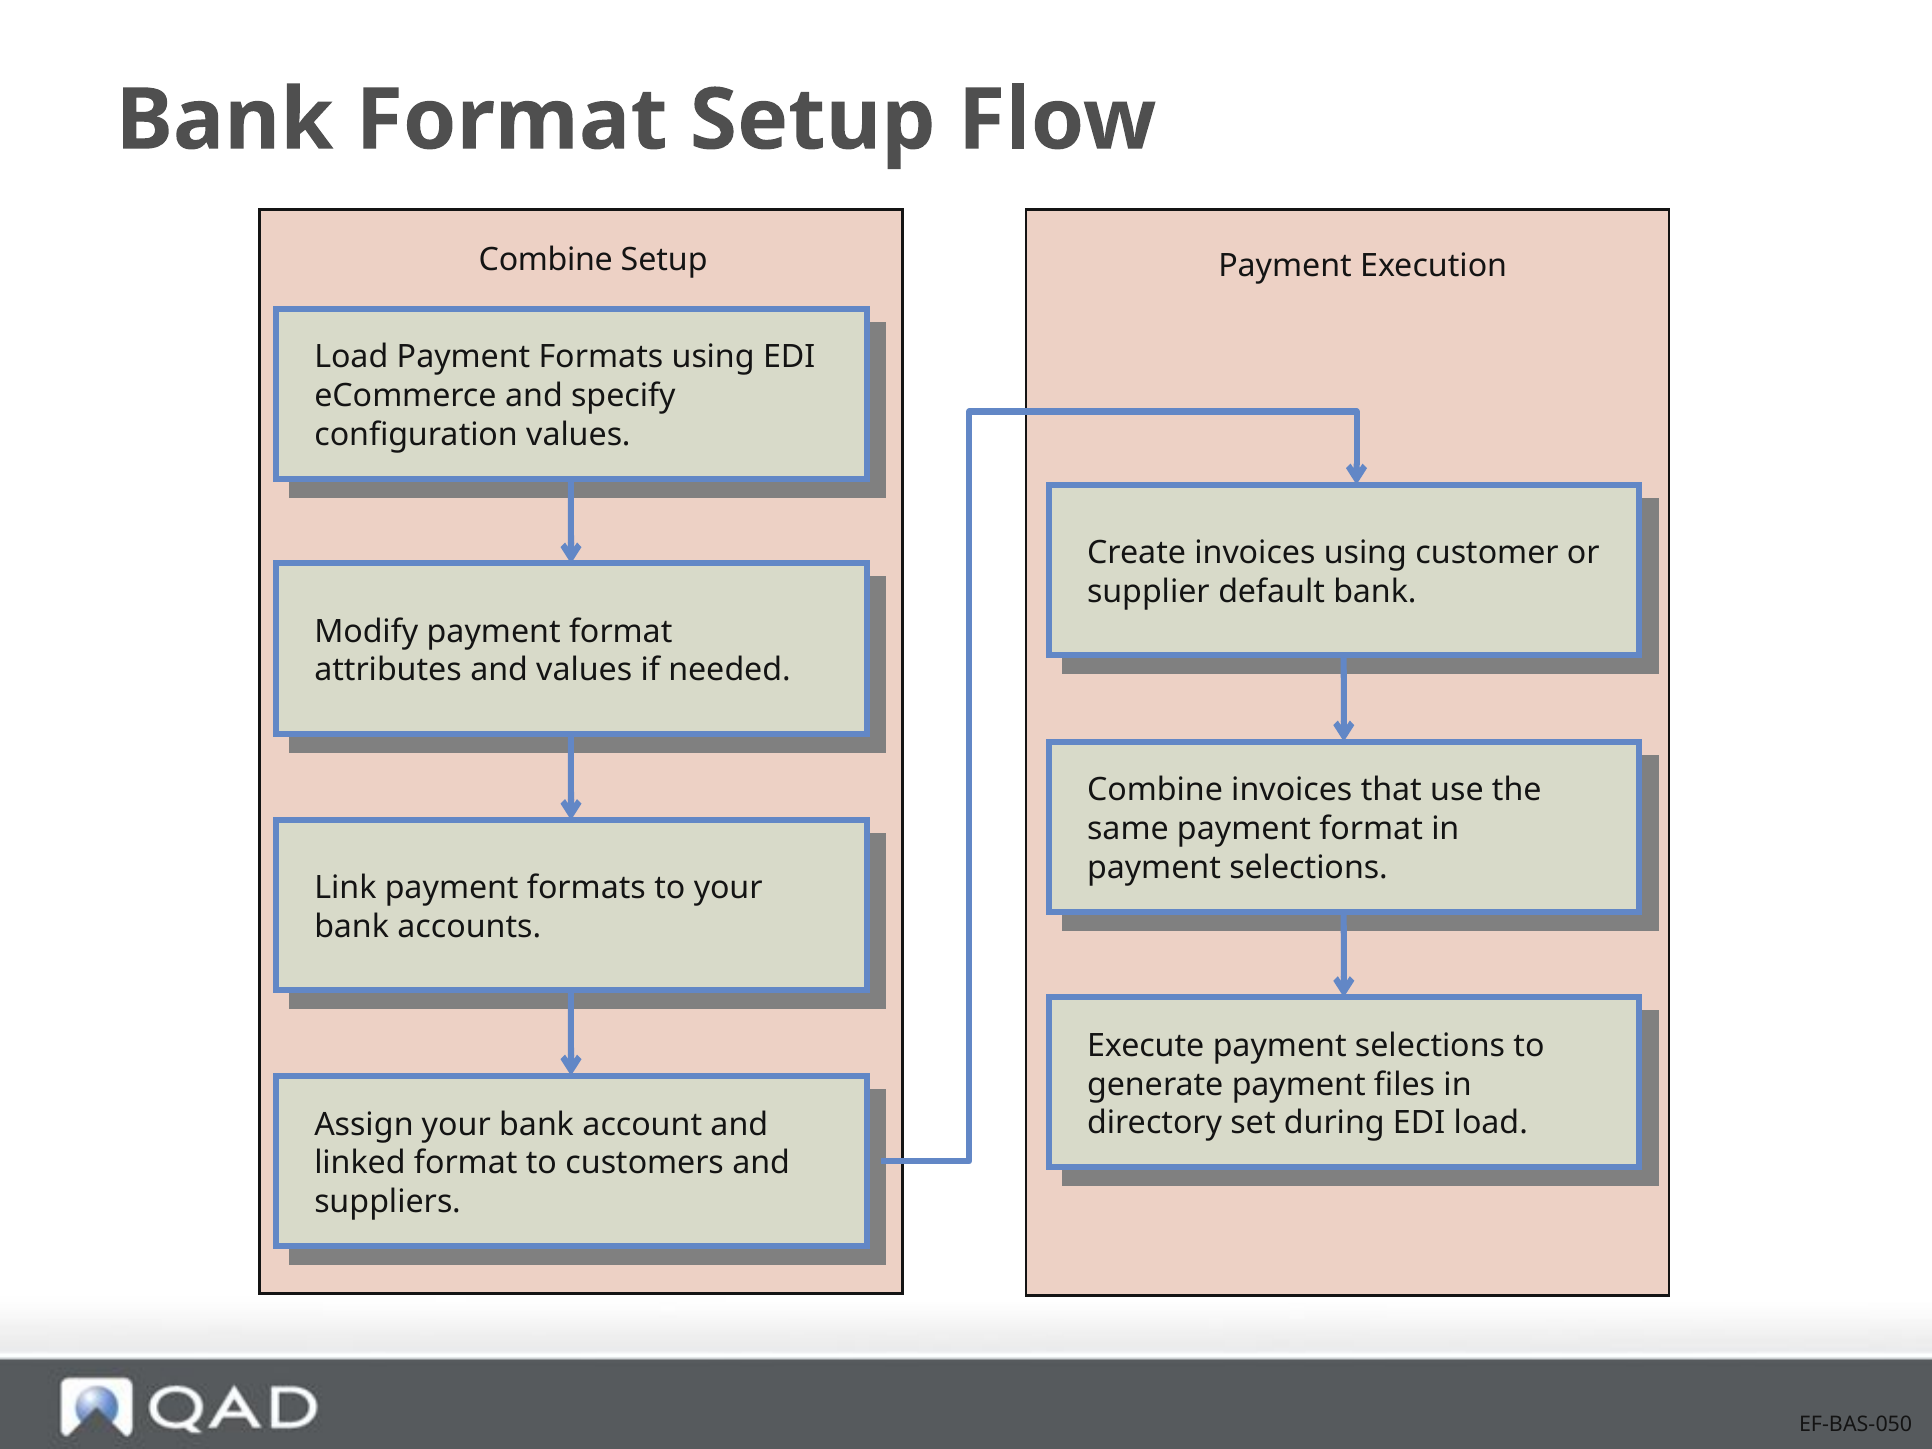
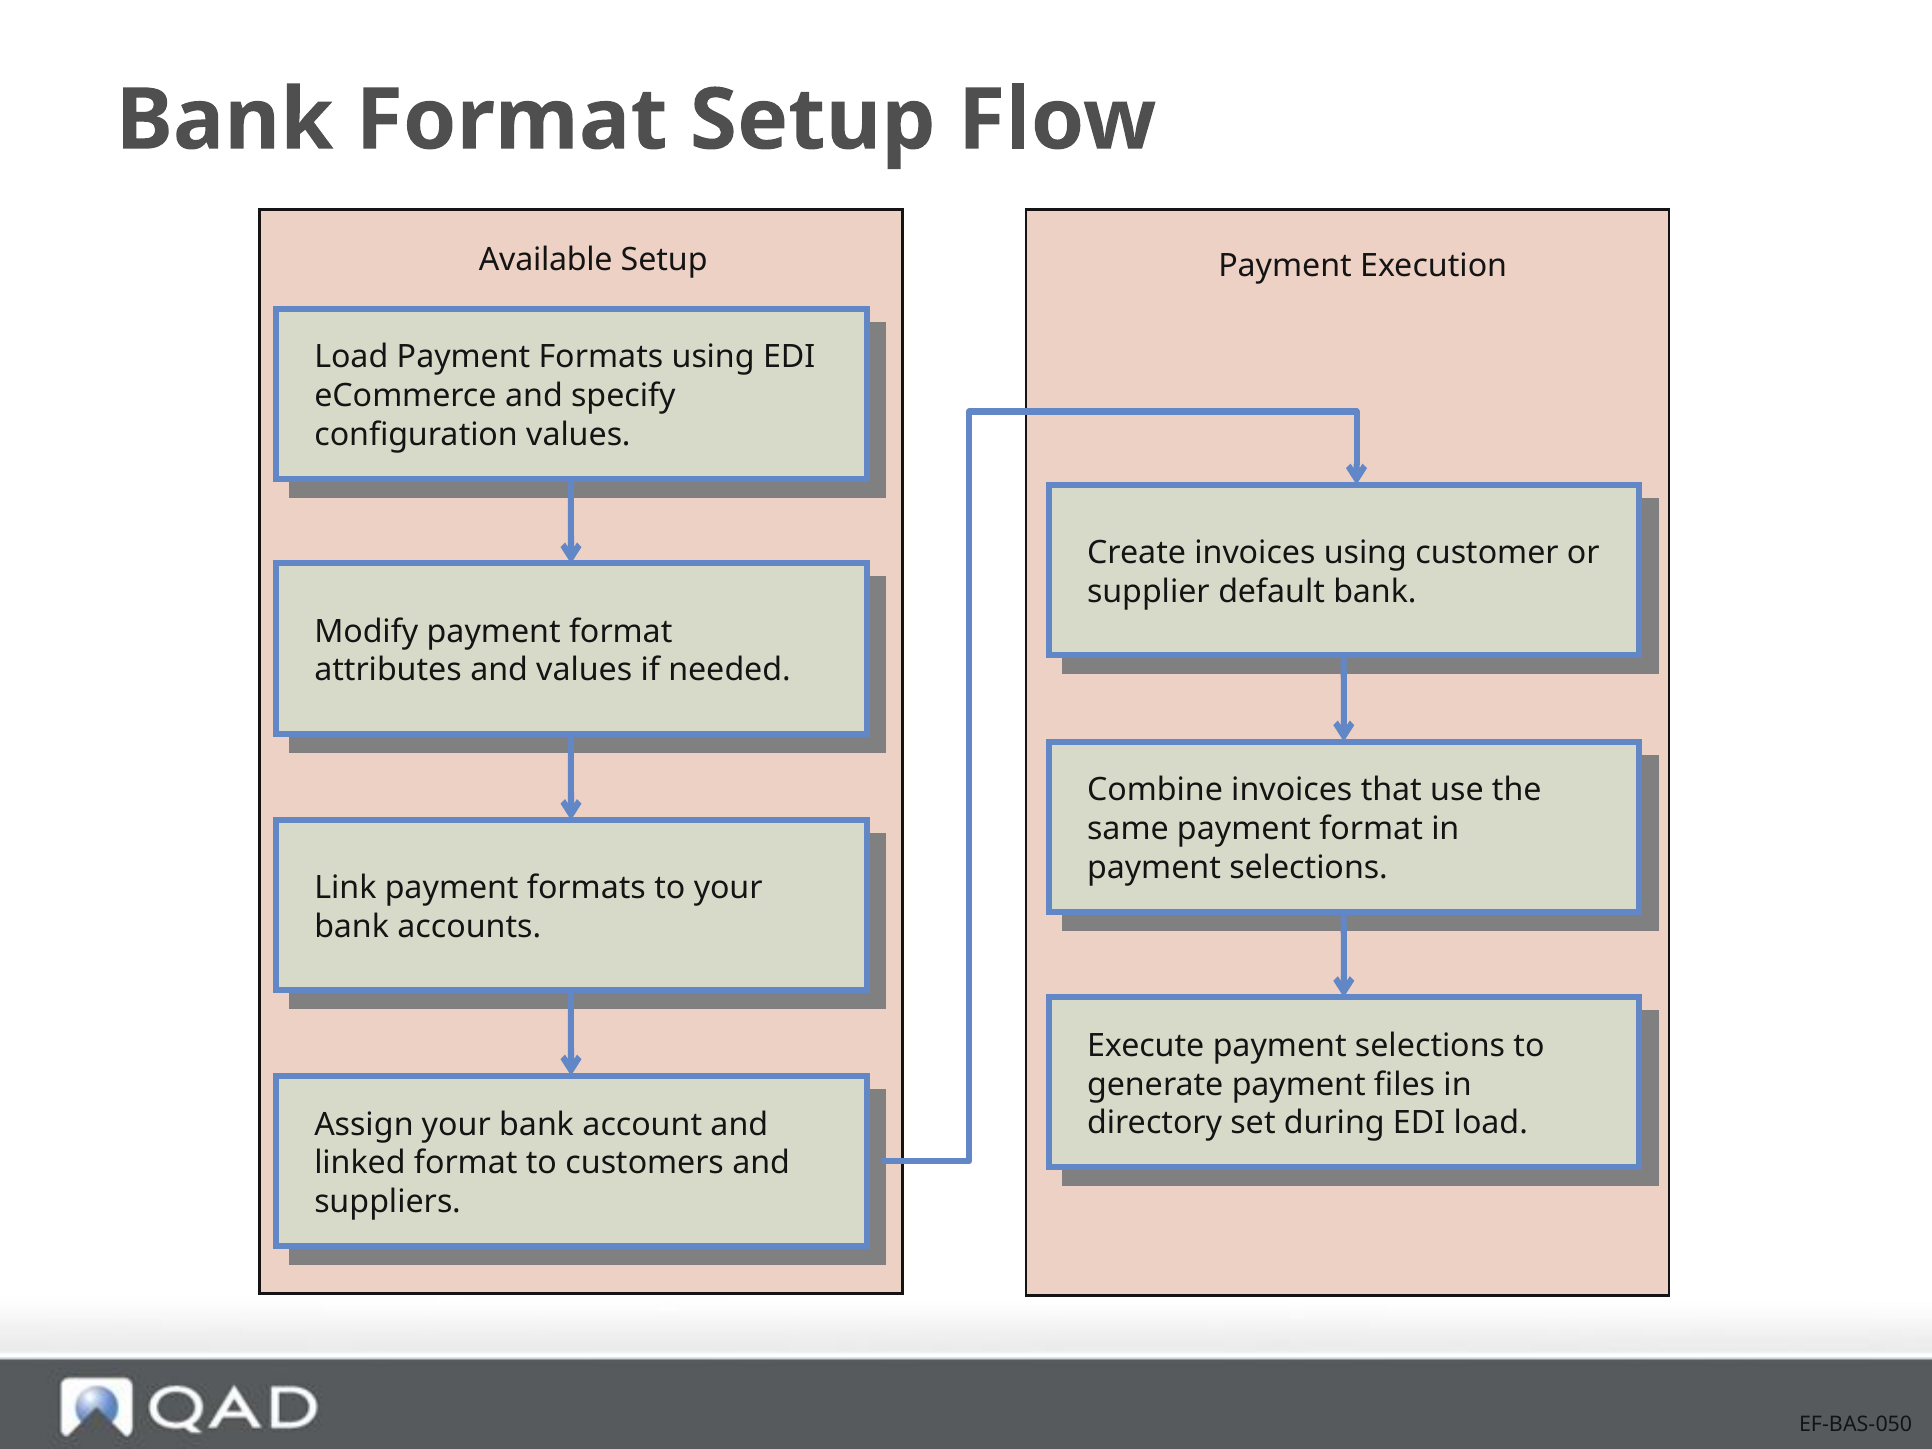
Combine at (546, 260): Combine -> Available
